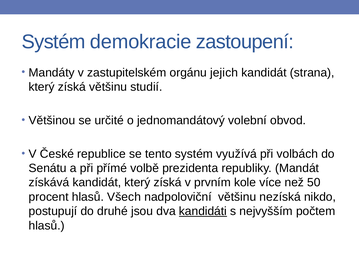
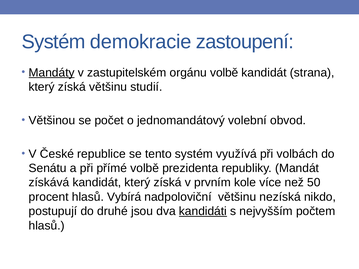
Mandáty underline: none -> present
orgánu jejich: jejich -> volbě
určité: určité -> počet
Všech: Všech -> Vybírá
